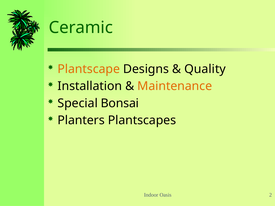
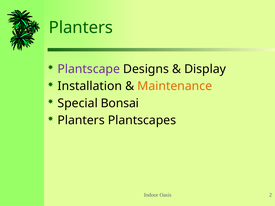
Ceramic at (81, 28): Ceramic -> Planters
Plantscape colour: orange -> purple
Quality: Quality -> Display
